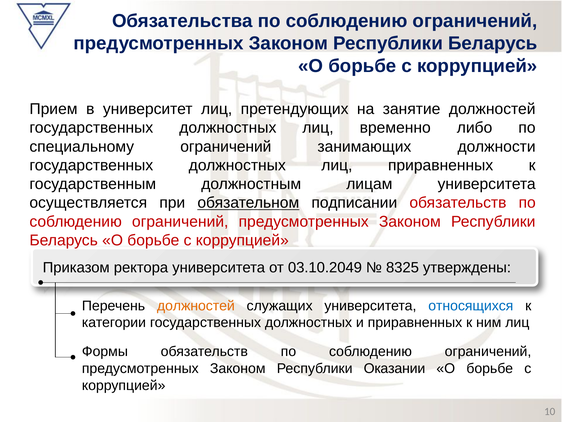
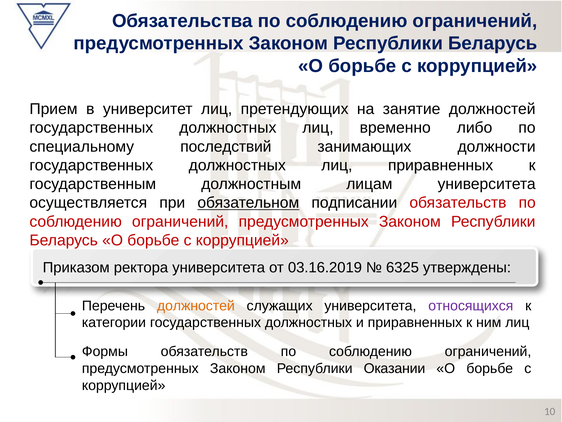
специальному ограничений: ограничений -> последствий
03.10.2049: 03.10.2049 -> 03.16.2019
8325: 8325 -> 6325
относящихся colour: blue -> purple
